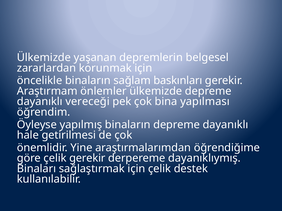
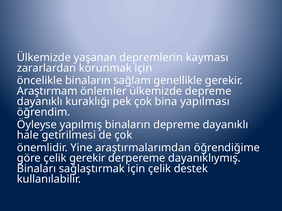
belgesel: belgesel -> kayması
baskınları: baskınları -> genellikle
vereceği: vereceği -> kuraklığı
